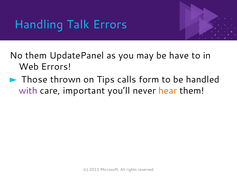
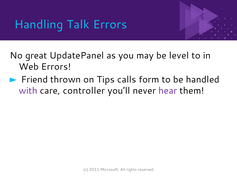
No them: them -> great
have: have -> level
Those: Those -> Friend
important: important -> controller
hear colour: orange -> purple
